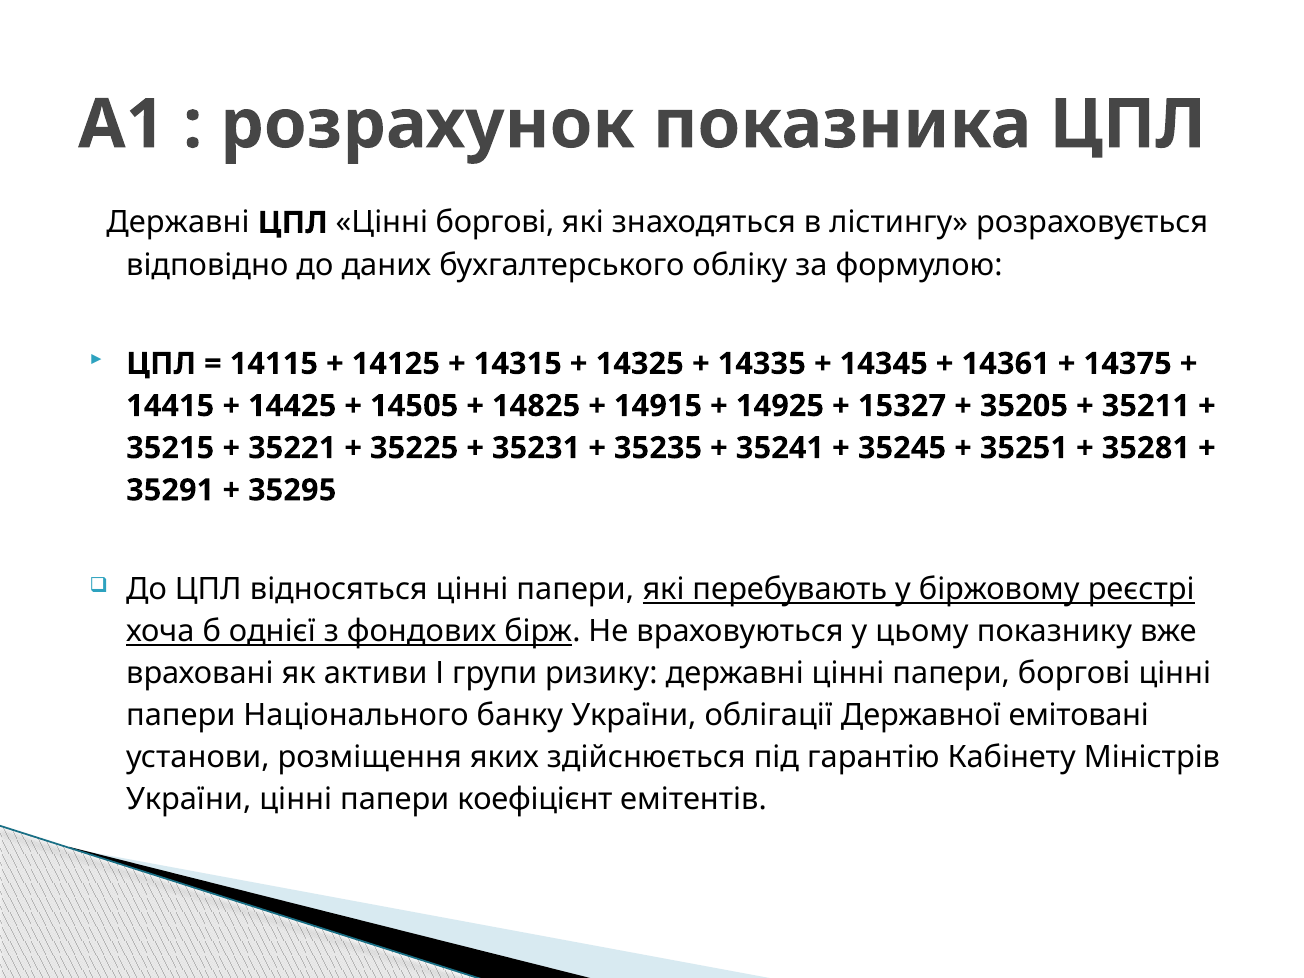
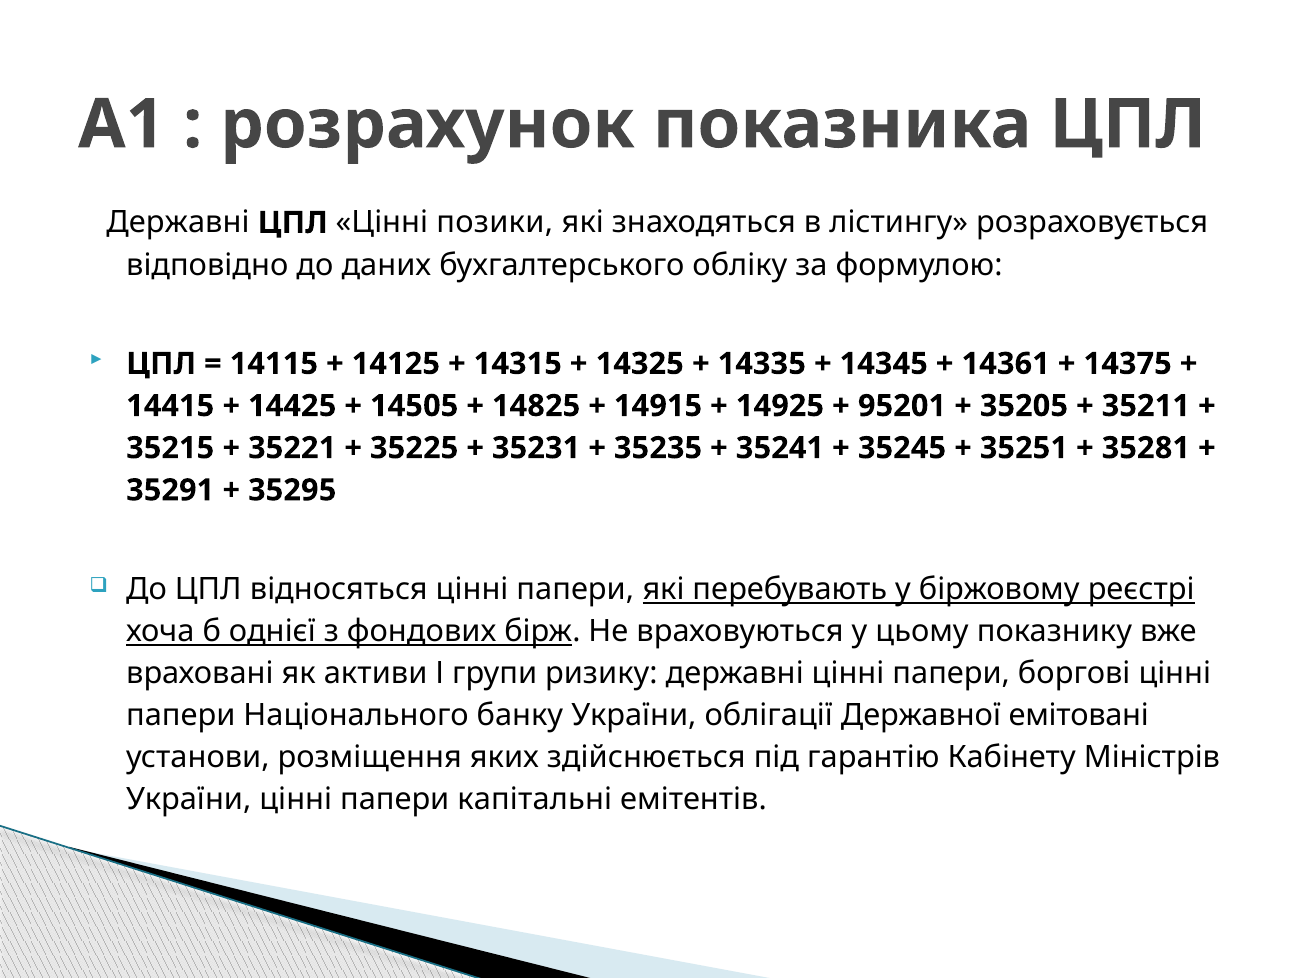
Цінні боргові: боргові -> позики
15327: 15327 -> 95201
коефіцієнт: коефіцієнт -> капітальні
